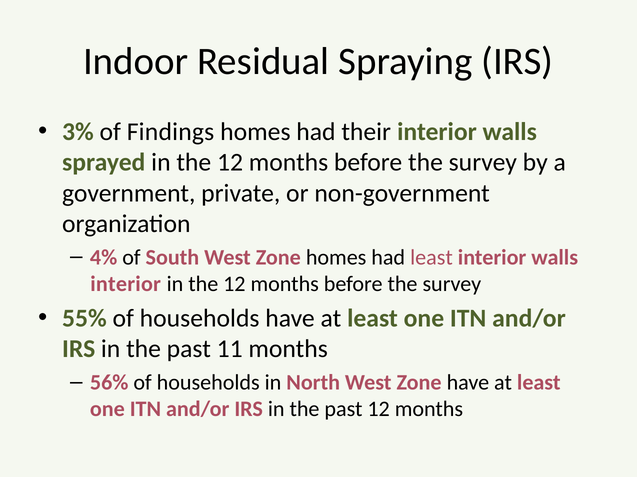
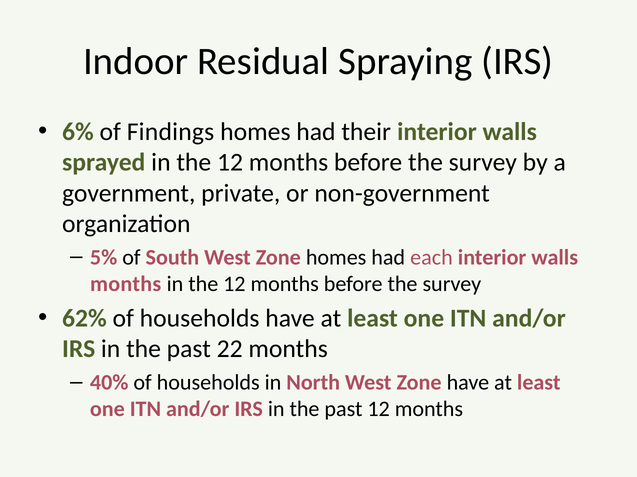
3%: 3% -> 6%
4%: 4% -> 5%
had least: least -> each
interior at (126, 284): interior -> months
55%: 55% -> 62%
11: 11 -> 22
56%: 56% -> 40%
